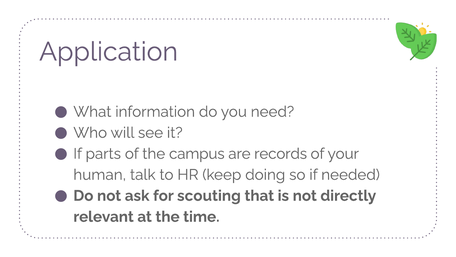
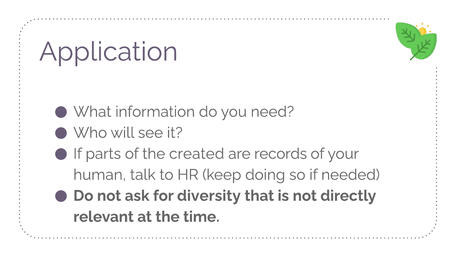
campus: campus -> created
scouting: scouting -> diversity
